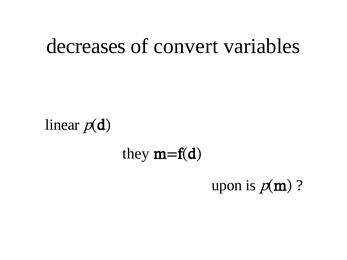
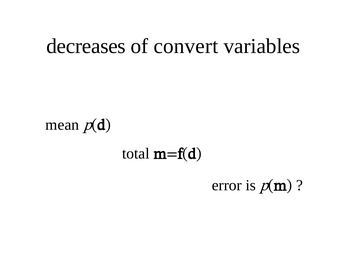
linear: linear -> mean
they: they -> total
upon: upon -> error
